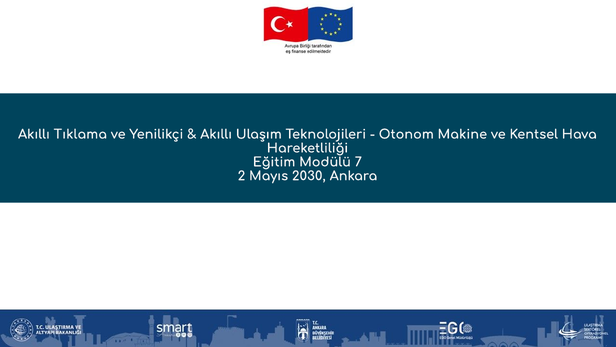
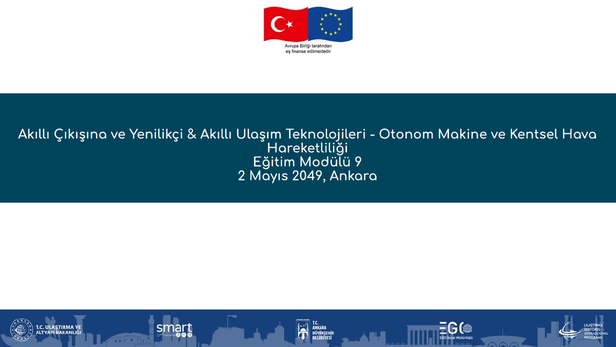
Tıklama: Tıklama -> Çıkışına
7: 7 -> 9
2030: 2030 -> 2049
